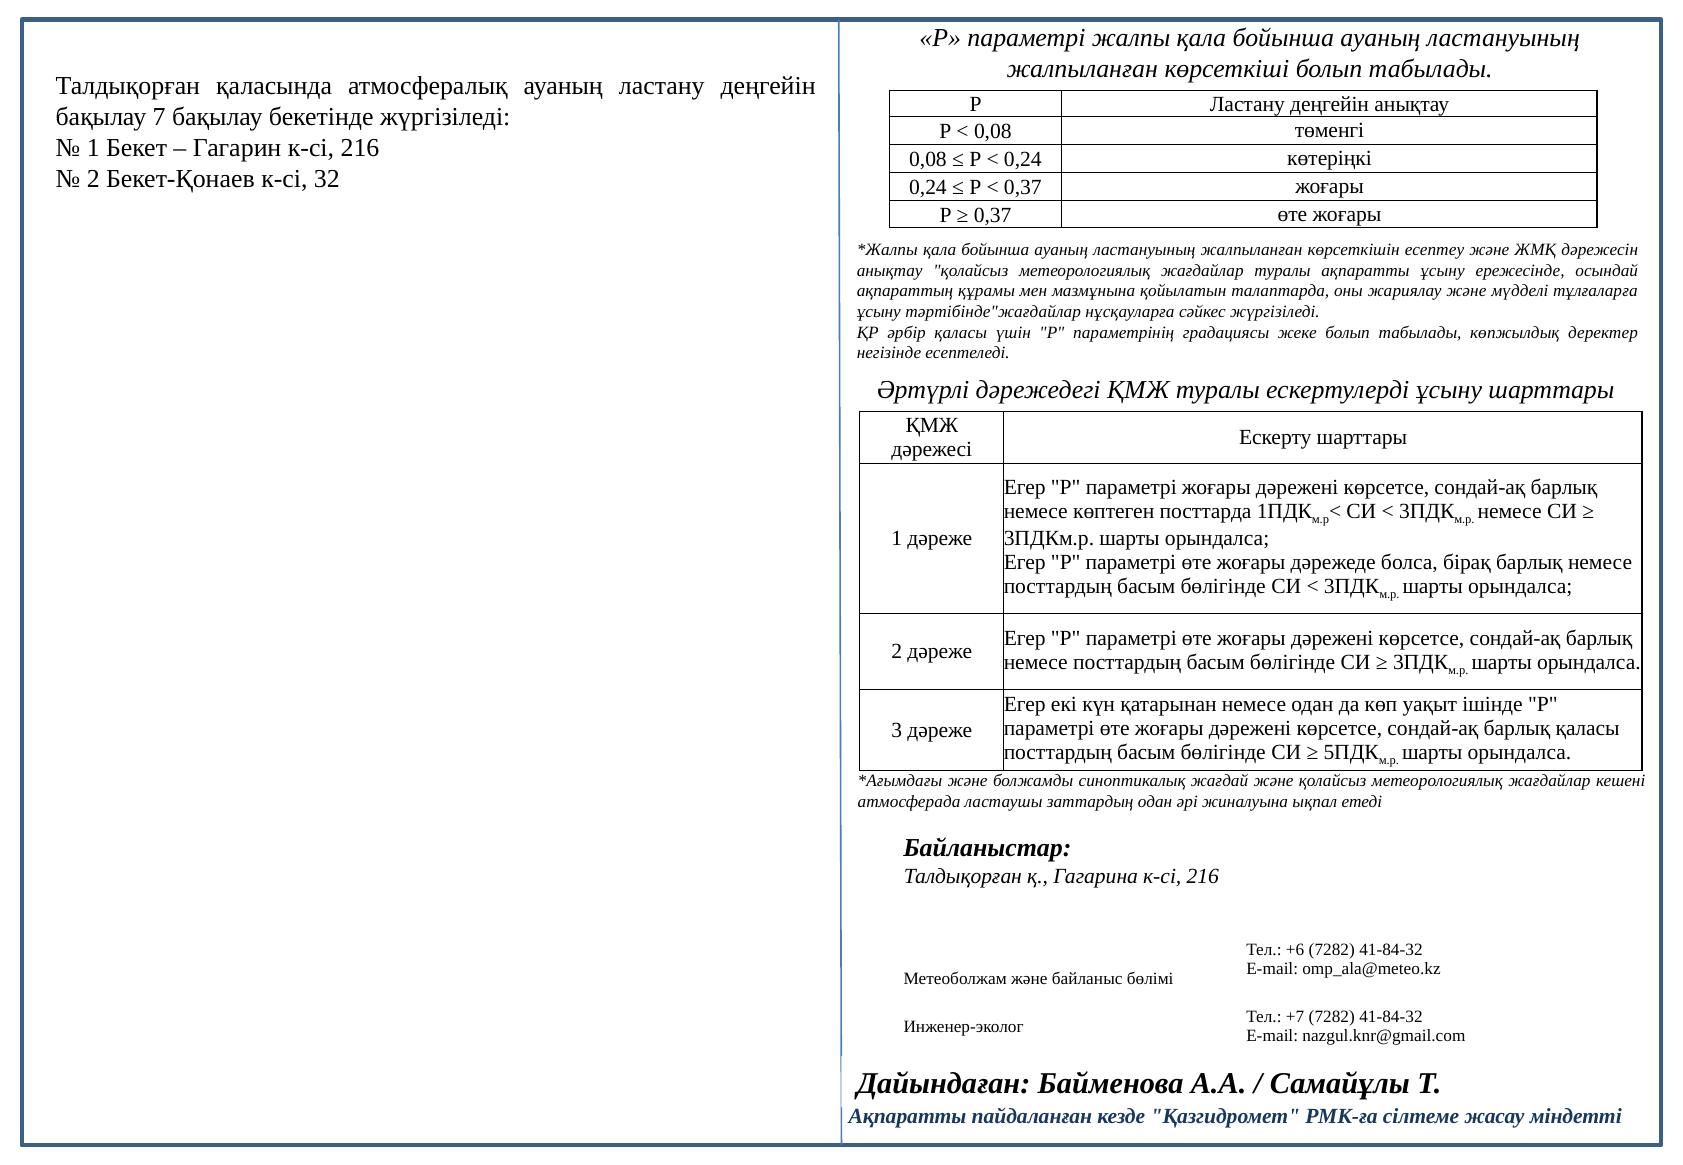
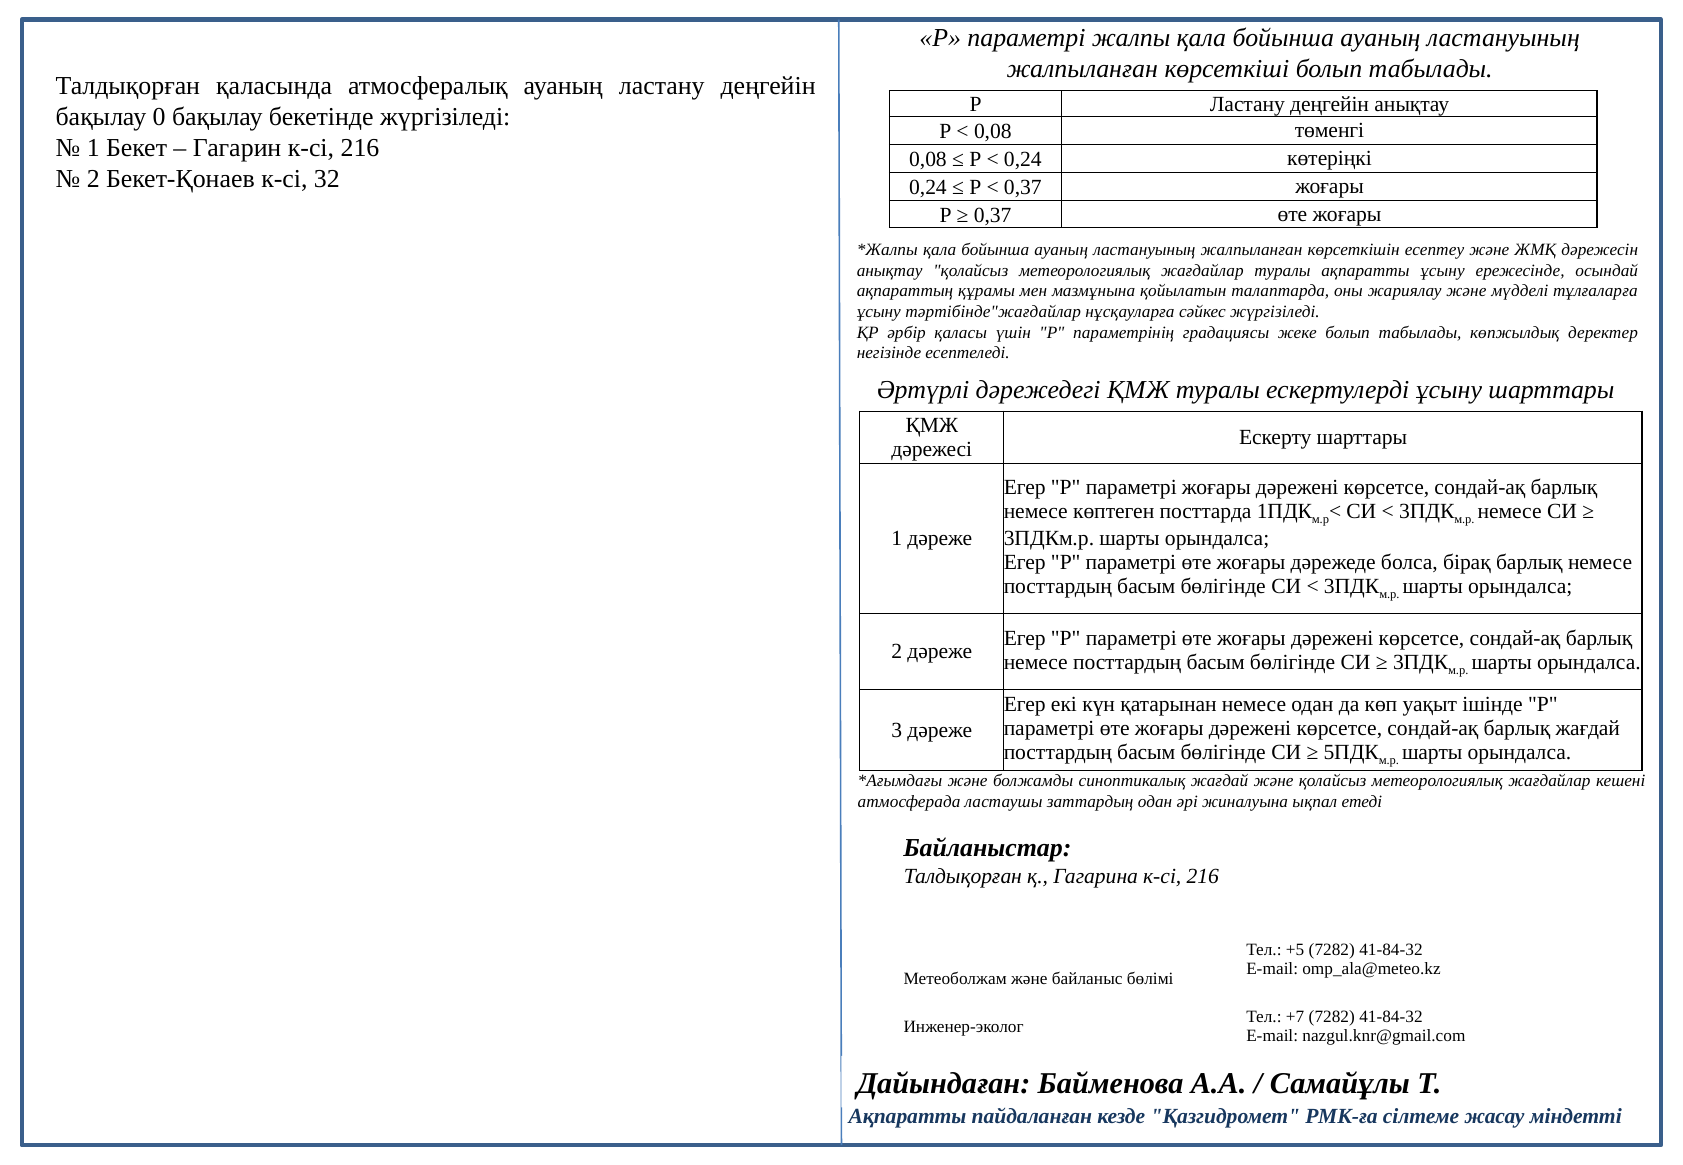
7: 7 -> 0
барлық қаласы: қаласы -> жағдай
+6: +6 -> +5
